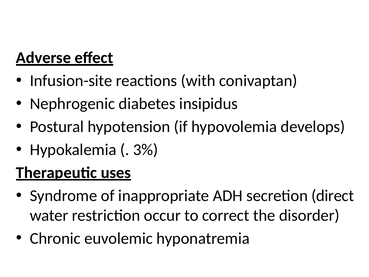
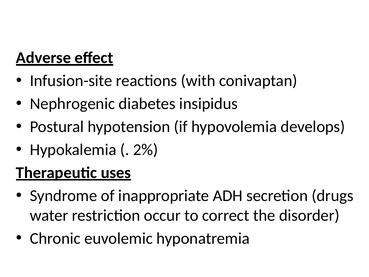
3%: 3% -> 2%
direct: direct -> drugs
